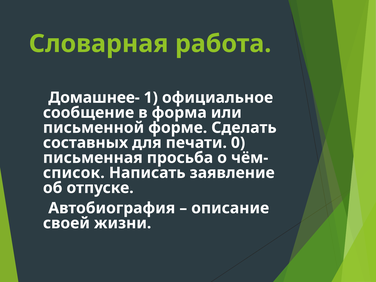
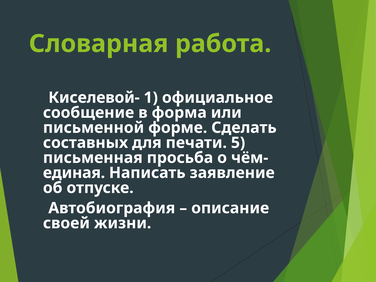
Домашнее-: Домашнее- -> Киселевой-
0: 0 -> 5
список: список -> единая
